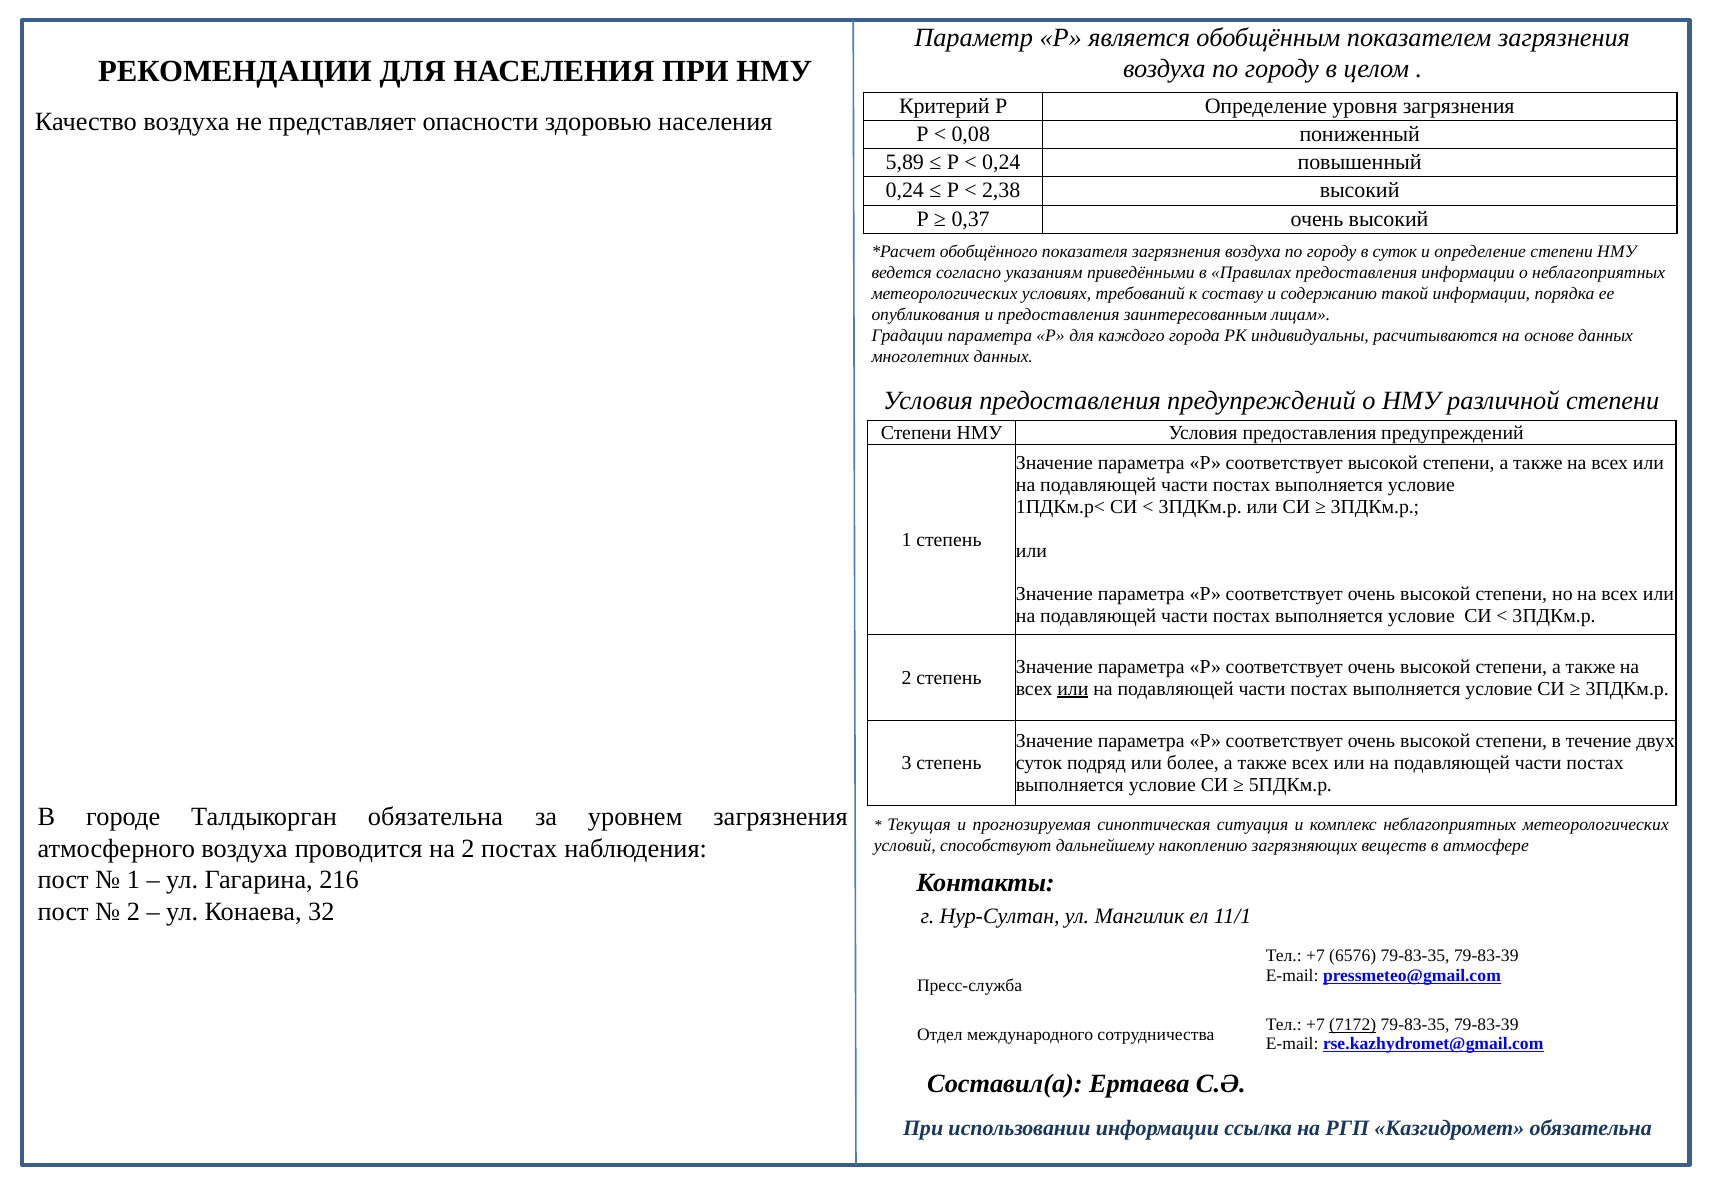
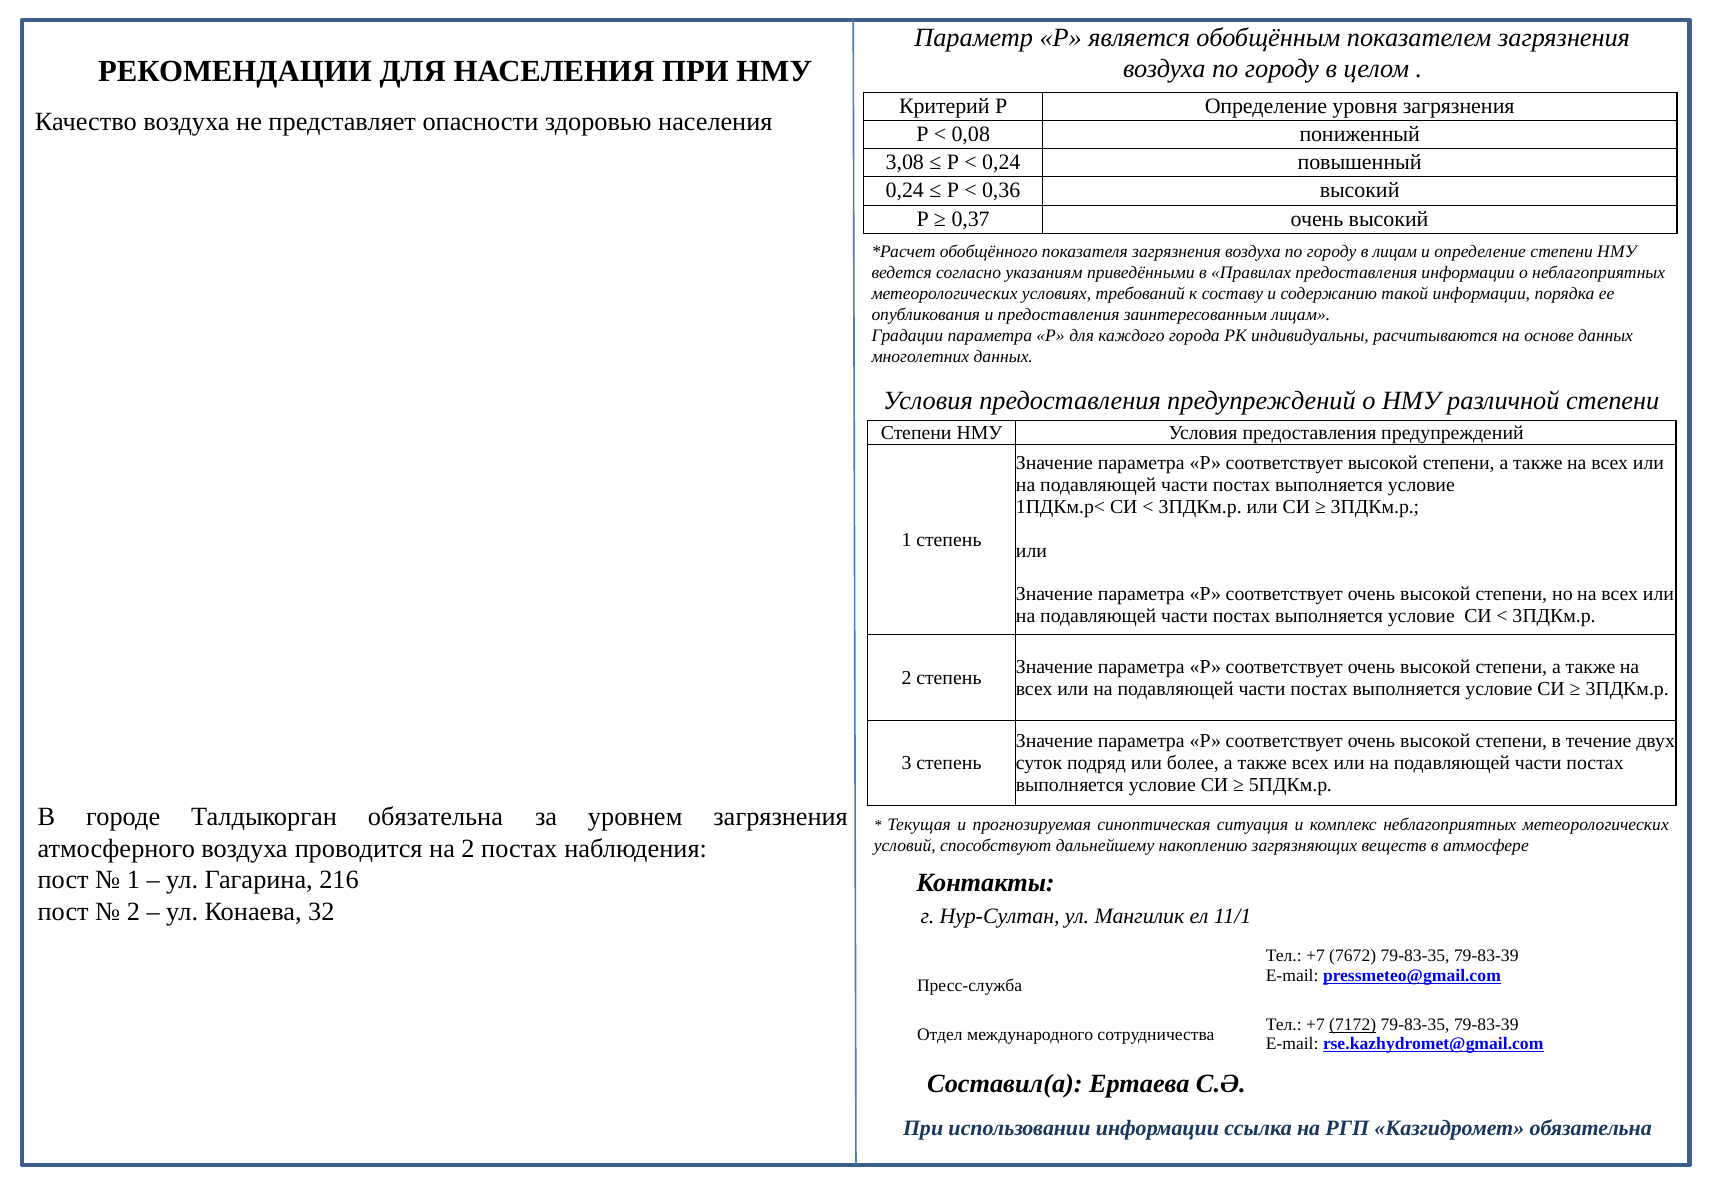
5,89: 5,89 -> 3,08
2,38: 2,38 -> 0,36
в суток: суток -> лицам
или at (1073, 689) underline: present -> none
6576: 6576 -> 7672
